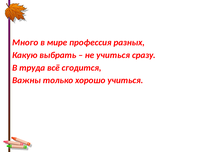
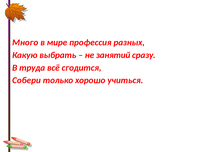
не учиться: учиться -> занятий
Важны: Важны -> Собери
